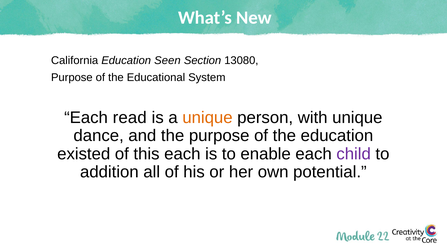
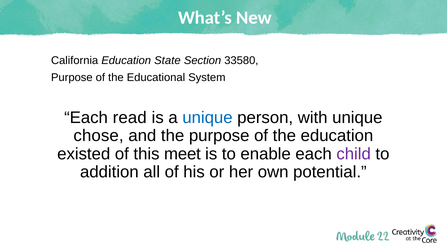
Seen: Seen -> State
13080: 13080 -> 33580
unique at (207, 118) colour: orange -> blue
dance: dance -> chose
this each: each -> meet
